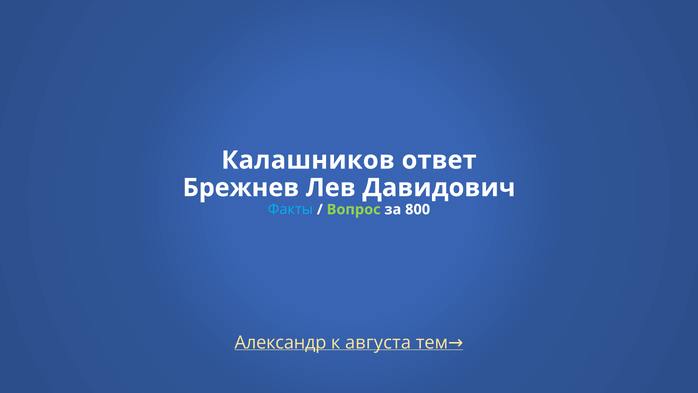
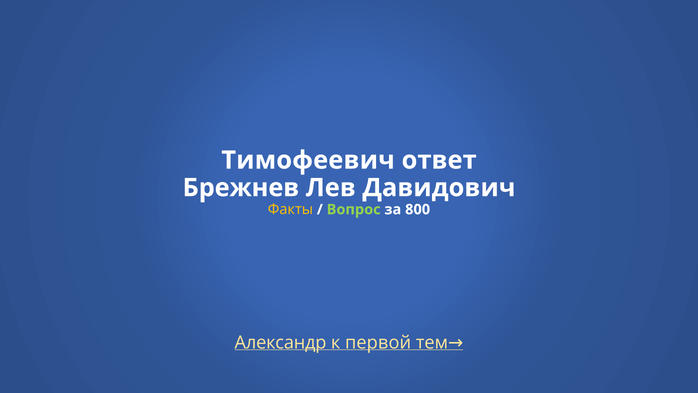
Калашников: Калашников -> Тимофеевич
Факты colour: light blue -> yellow
августа: августа -> первой
